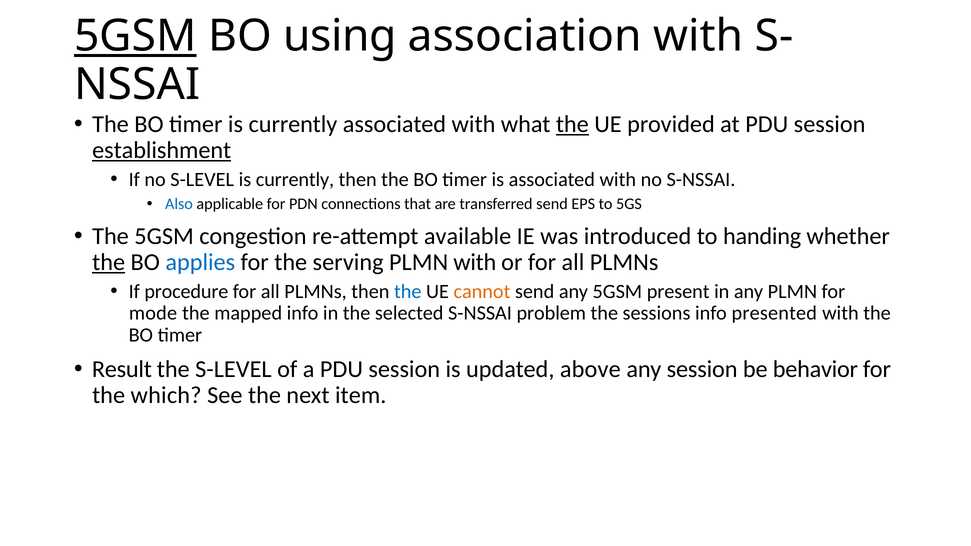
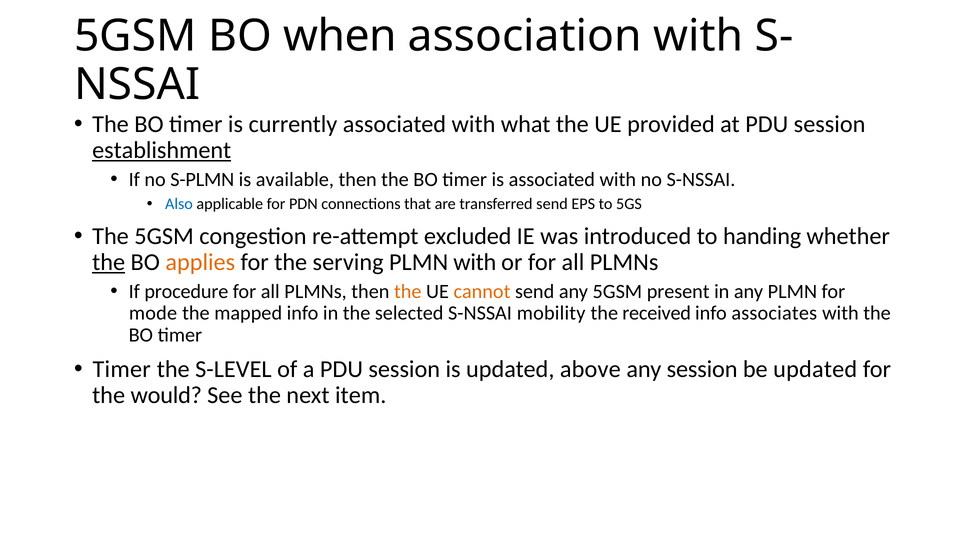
5GSM at (135, 36) underline: present -> none
using: using -> when
the at (572, 124) underline: present -> none
no S-LEVEL: S-LEVEL -> S-PLMN
currently at (295, 180): currently -> available
available: available -> excluded
applies colour: blue -> orange
the at (408, 291) colour: blue -> orange
problem: problem -> mobility
sessions: sessions -> received
presented: presented -> associates
Result at (122, 369): Result -> Timer
be behavior: behavior -> updated
which: which -> would
